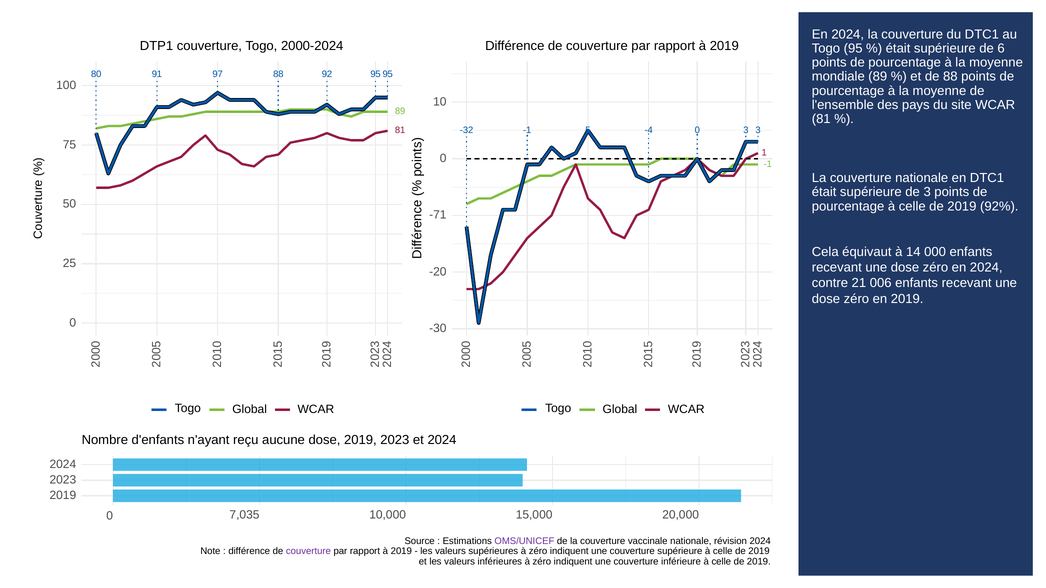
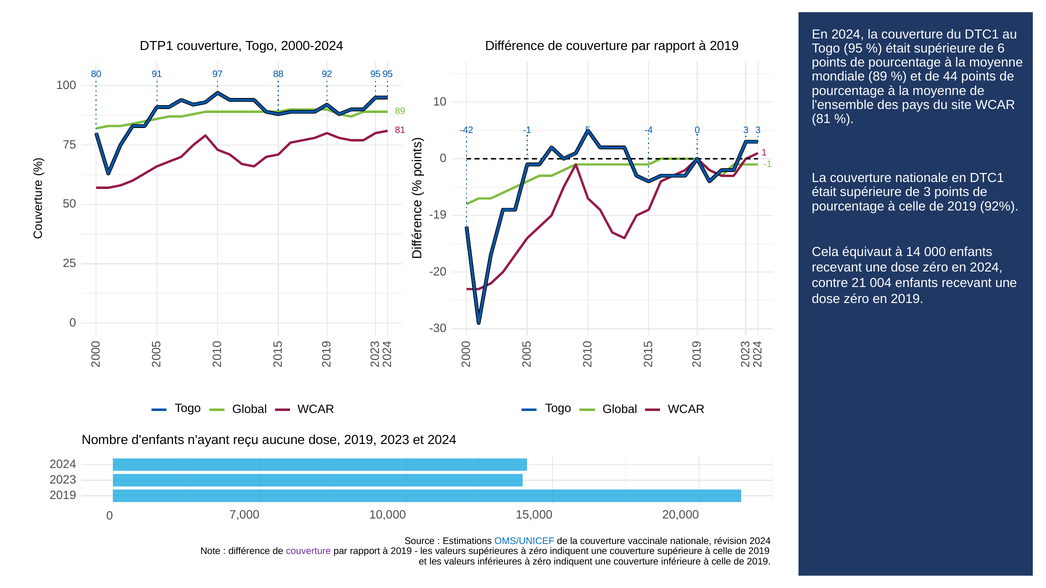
de 88: 88 -> 44
-32: -32 -> -42
-71: -71 -> -19
006: 006 -> 004
7,035: 7,035 -> 7,000
OMS/UNICEF colour: purple -> blue
